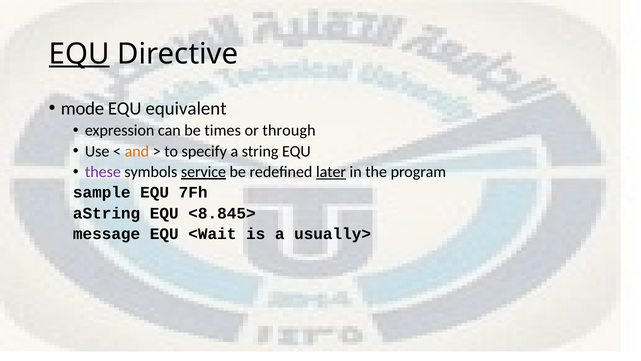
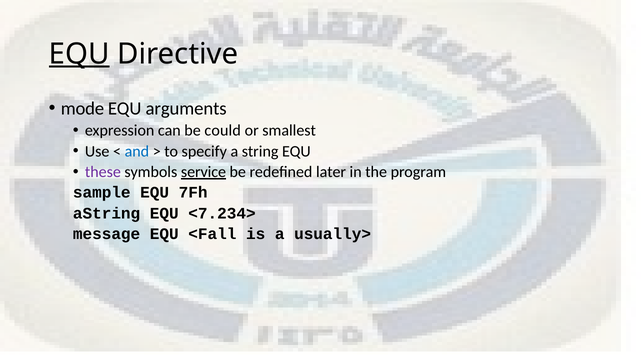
equivalent: equivalent -> arguments
times: times -> could
through: through -> smallest
and colour: orange -> blue
later underline: present -> none
<8.845>: <8.845> -> <7.234>
<Wait: <Wait -> <Fall
